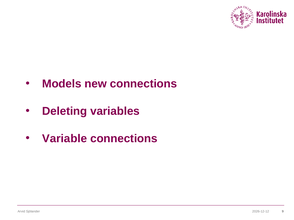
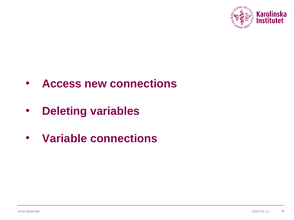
Models: Models -> Access
